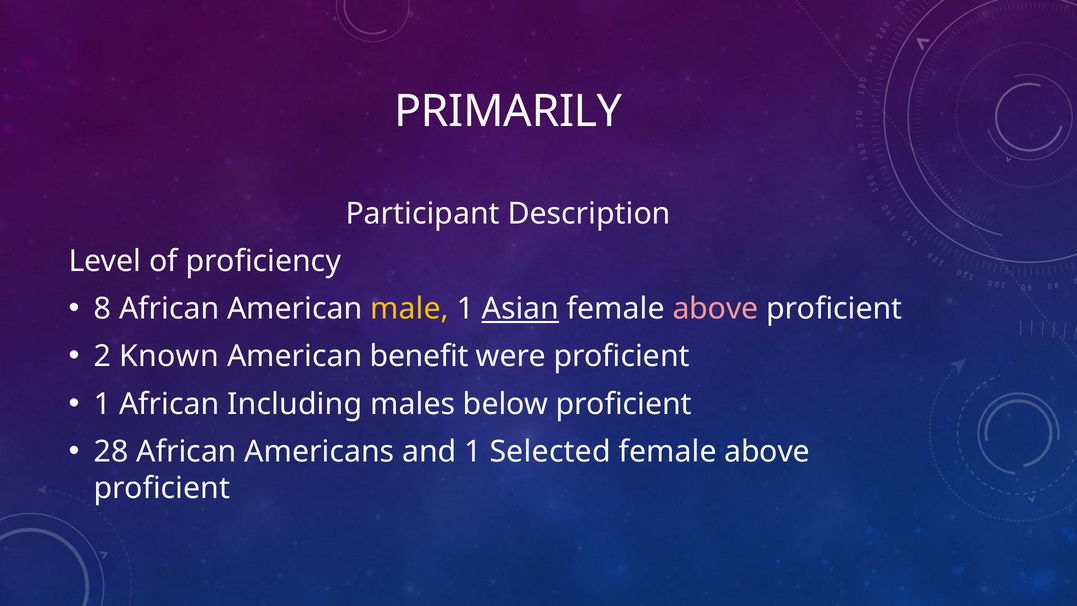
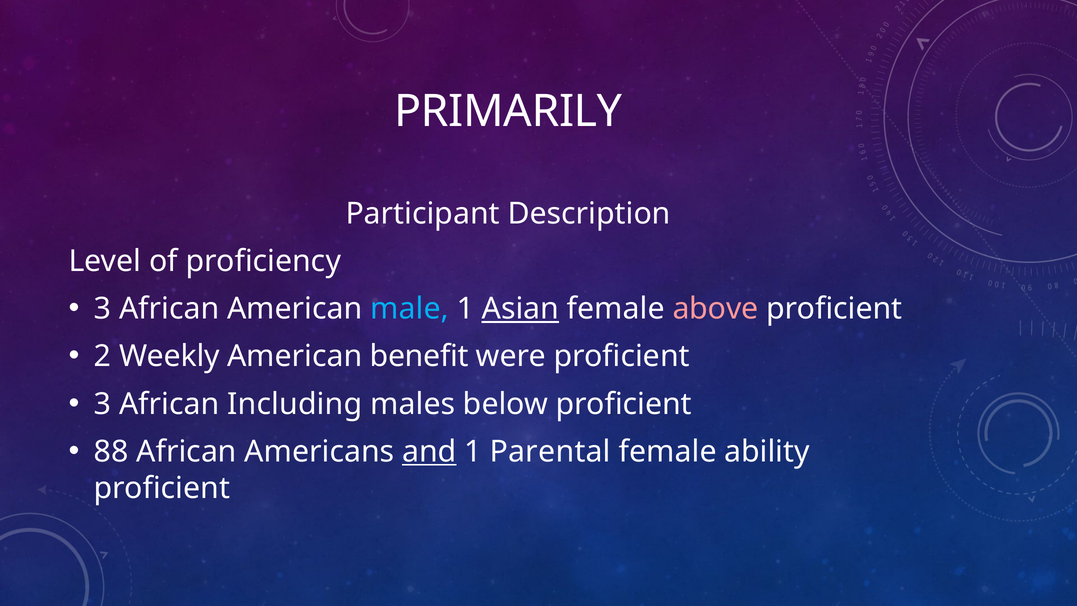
8 at (103, 309): 8 -> 3
male colour: yellow -> light blue
Known: Known -> Weekly
1 at (103, 404): 1 -> 3
28: 28 -> 88
and underline: none -> present
Selected: Selected -> Parental
above at (767, 452): above -> ability
